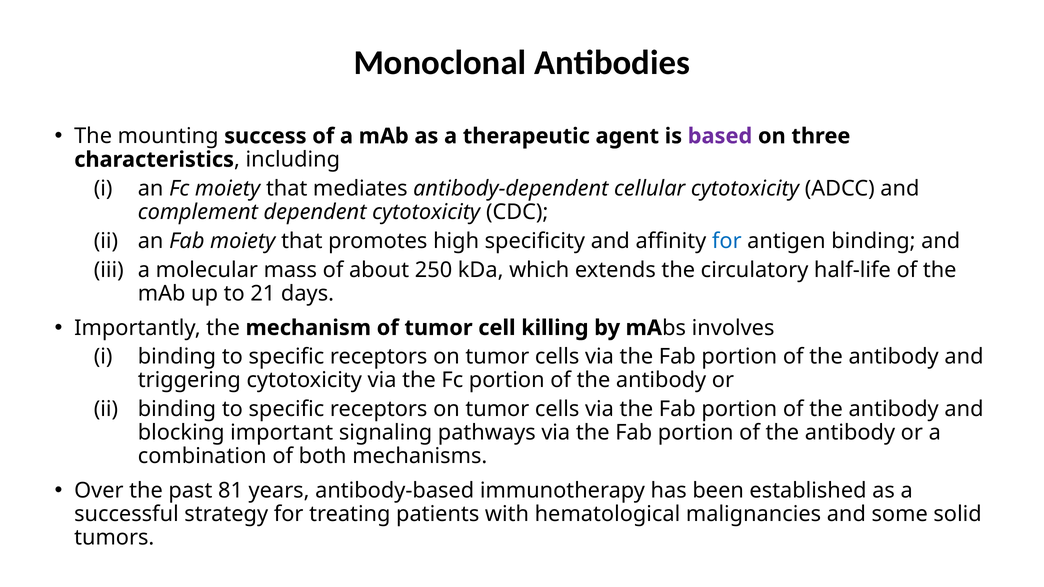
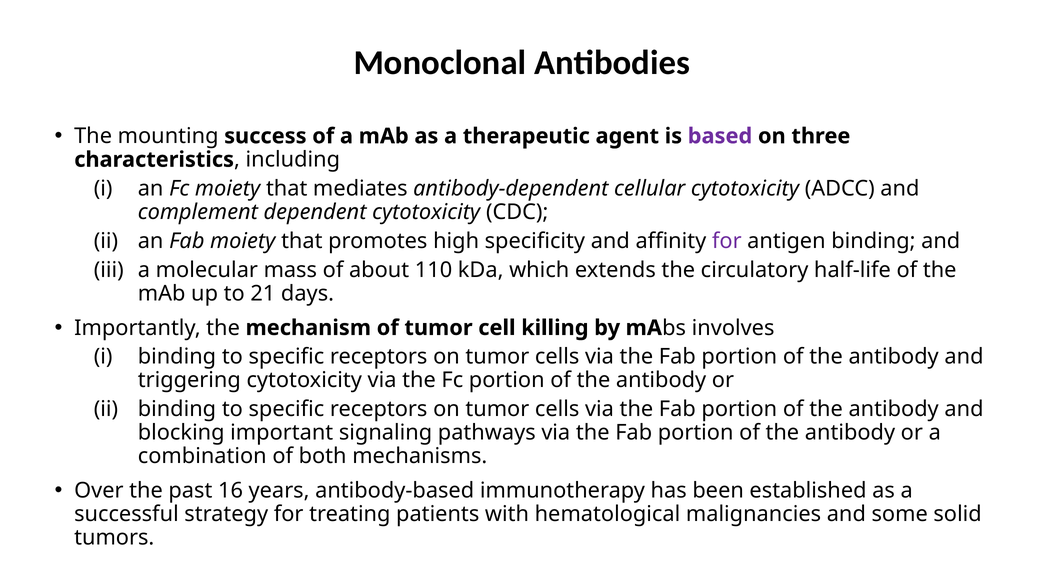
for at (727, 241) colour: blue -> purple
250: 250 -> 110
81: 81 -> 16
